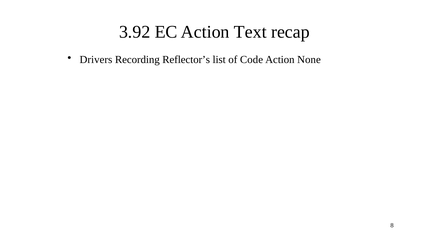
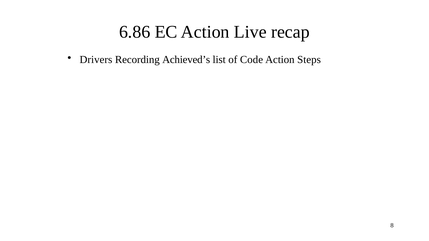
3.92: 3.92 -> 6.86
Text: Text -> Live
Reflector’s: Reflector’s -> Achieved’s
None: None -> Steps
